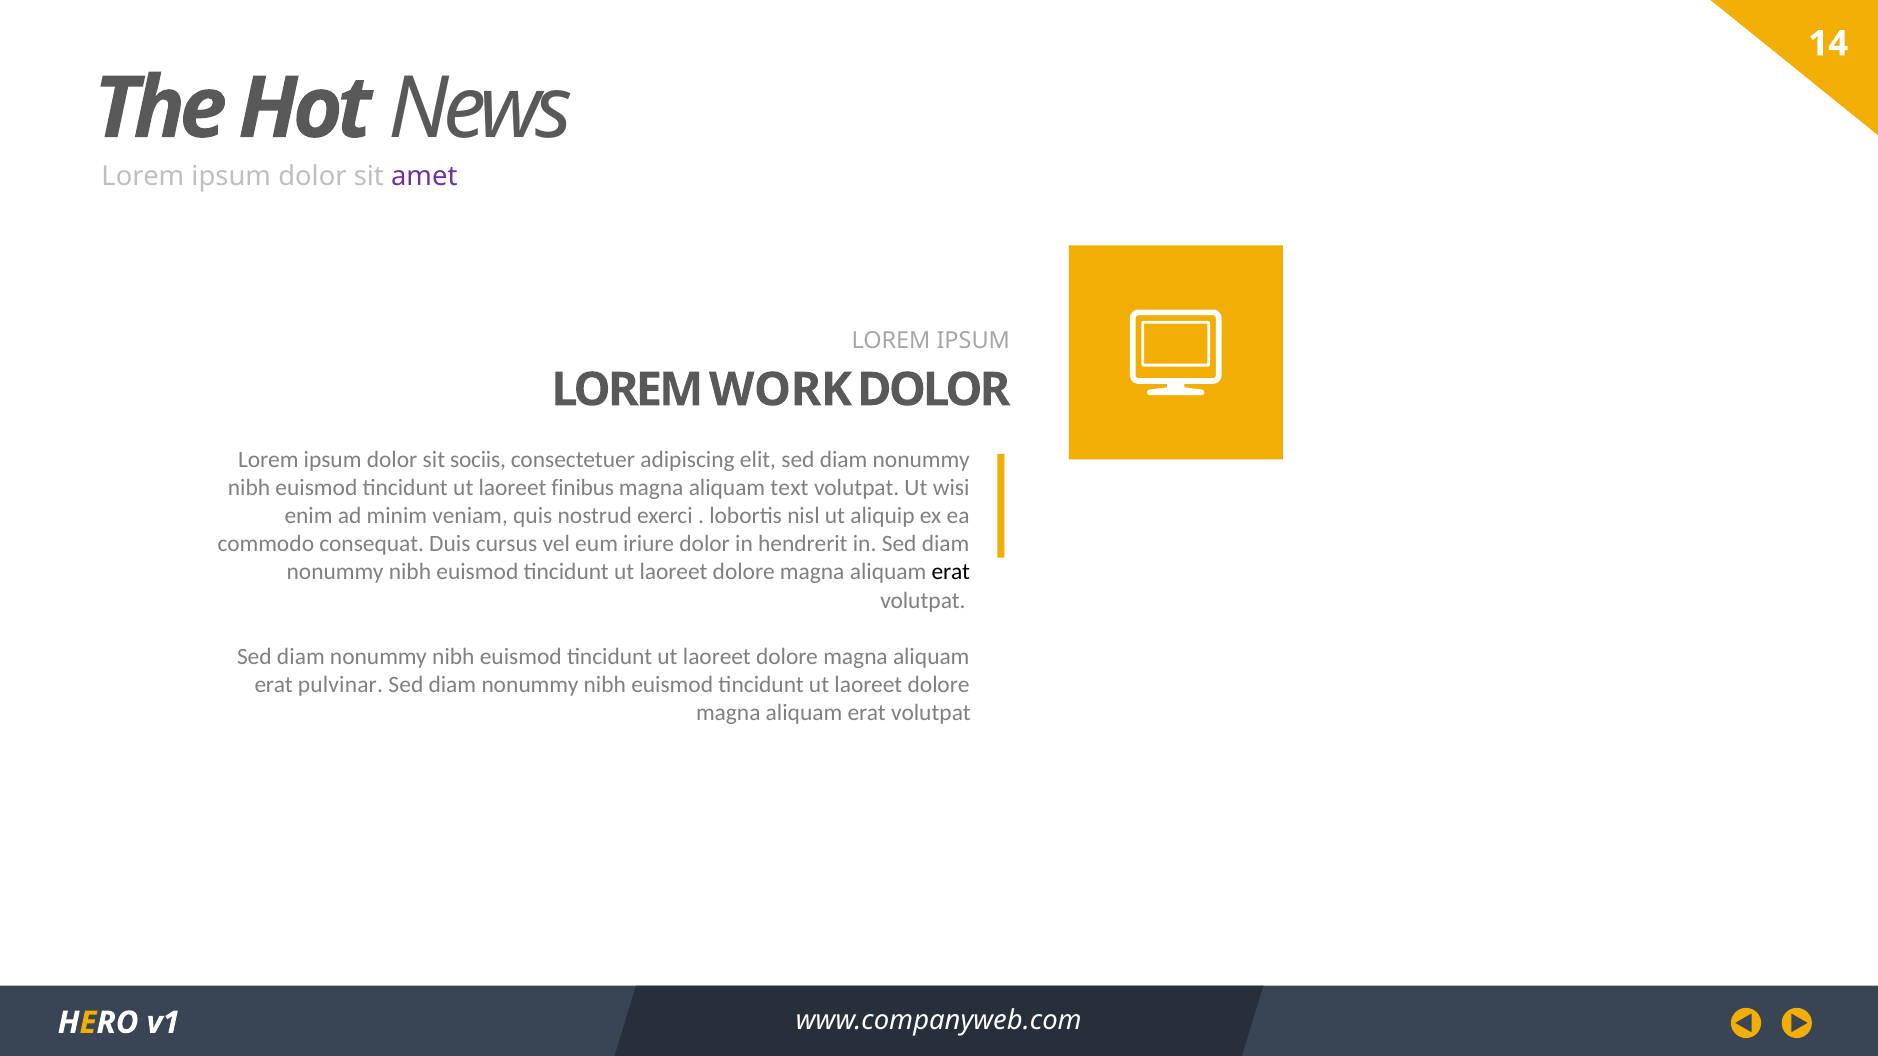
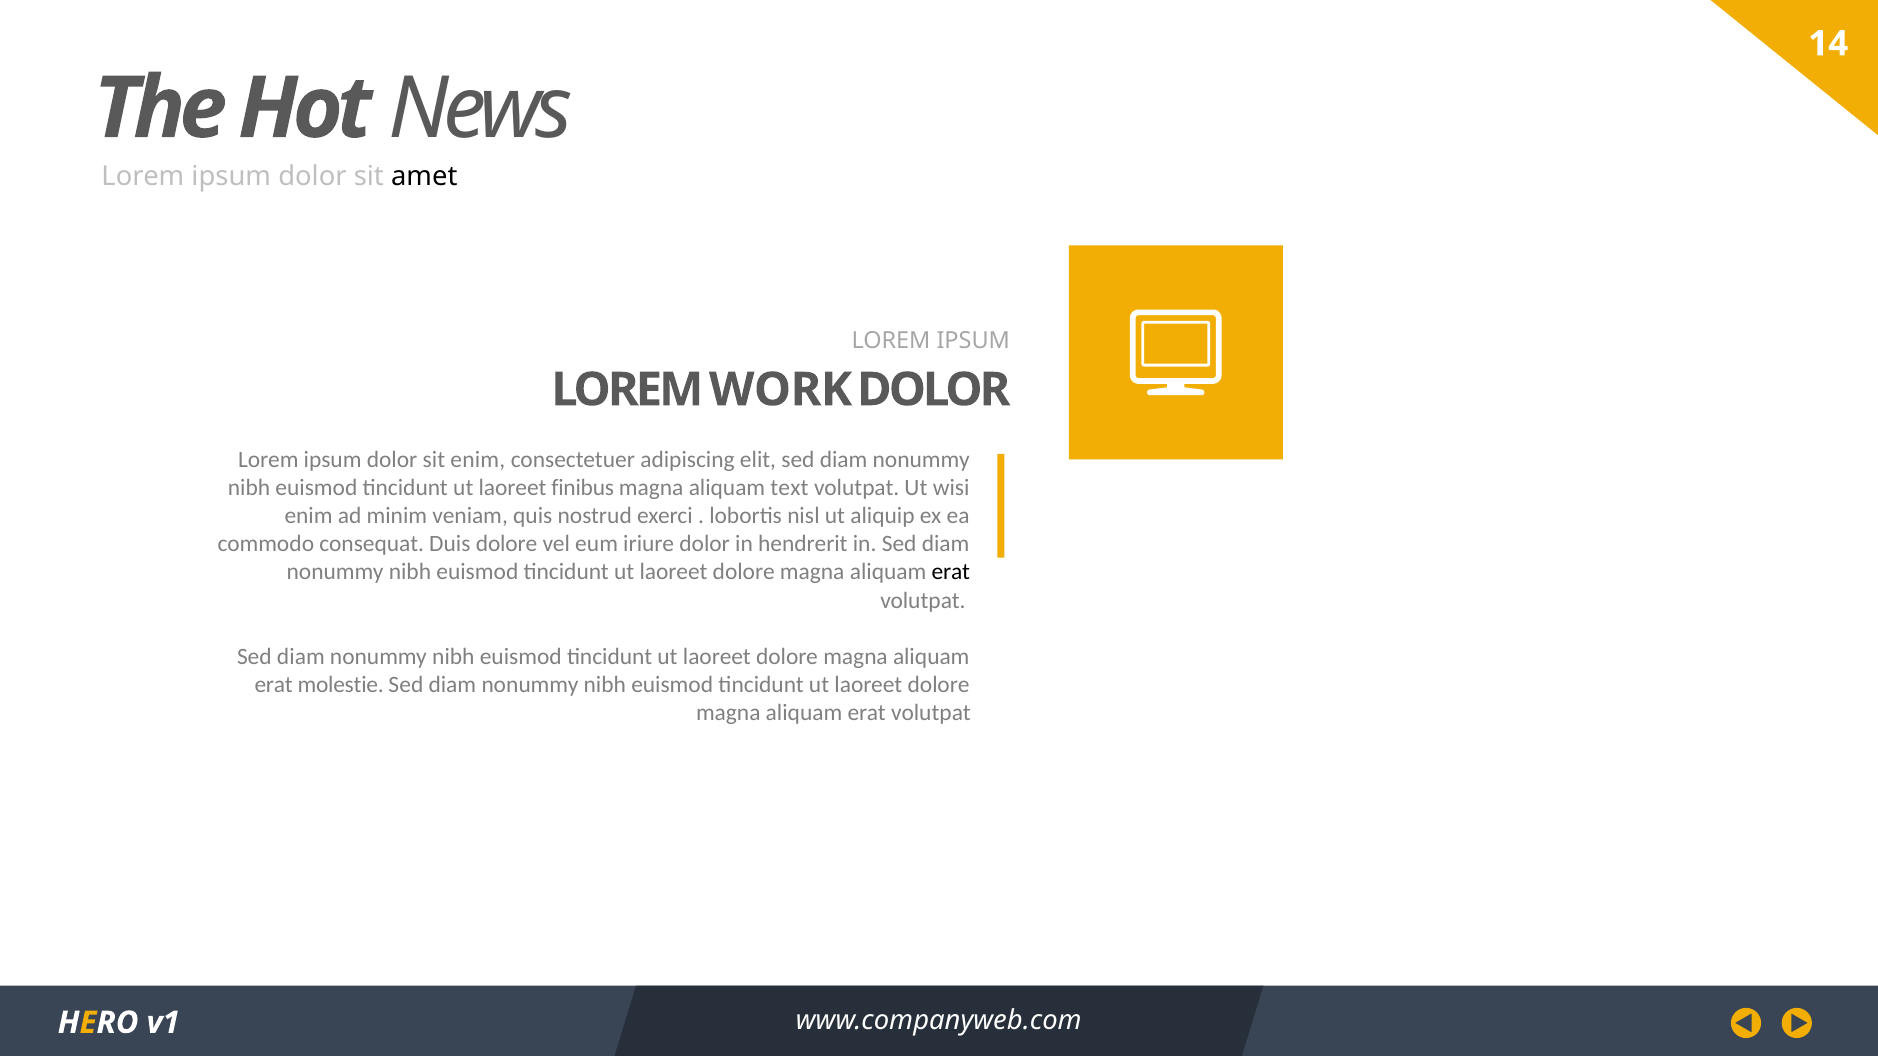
amet colour: purple -> black
sit sociis: sociis -> enim
Duis cursus: cursus -> dolore
pulvinar: pulvinar -> molestie
